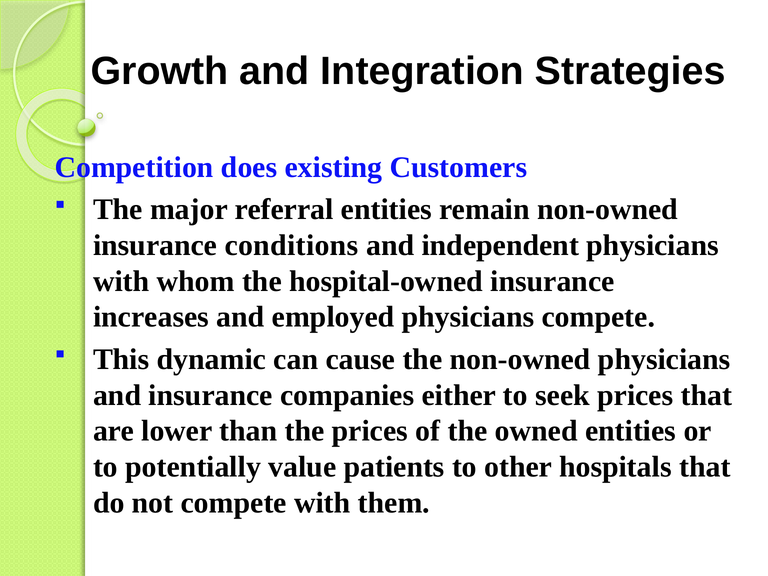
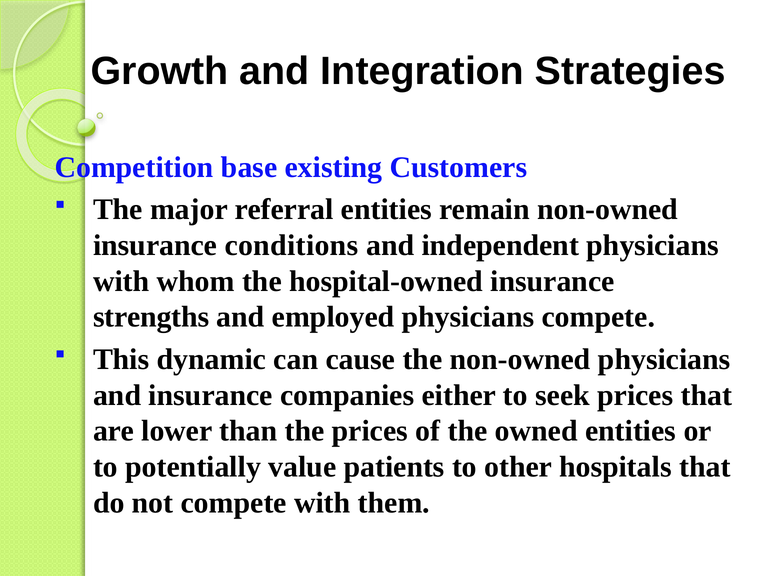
does: does -> base
increases: increases -> strengths
